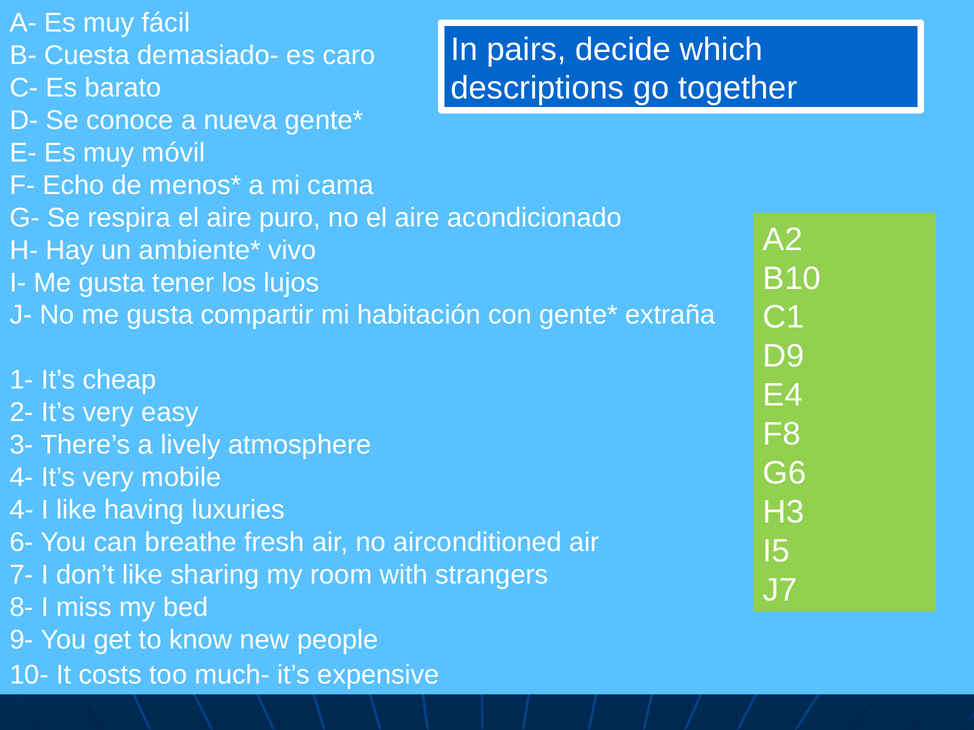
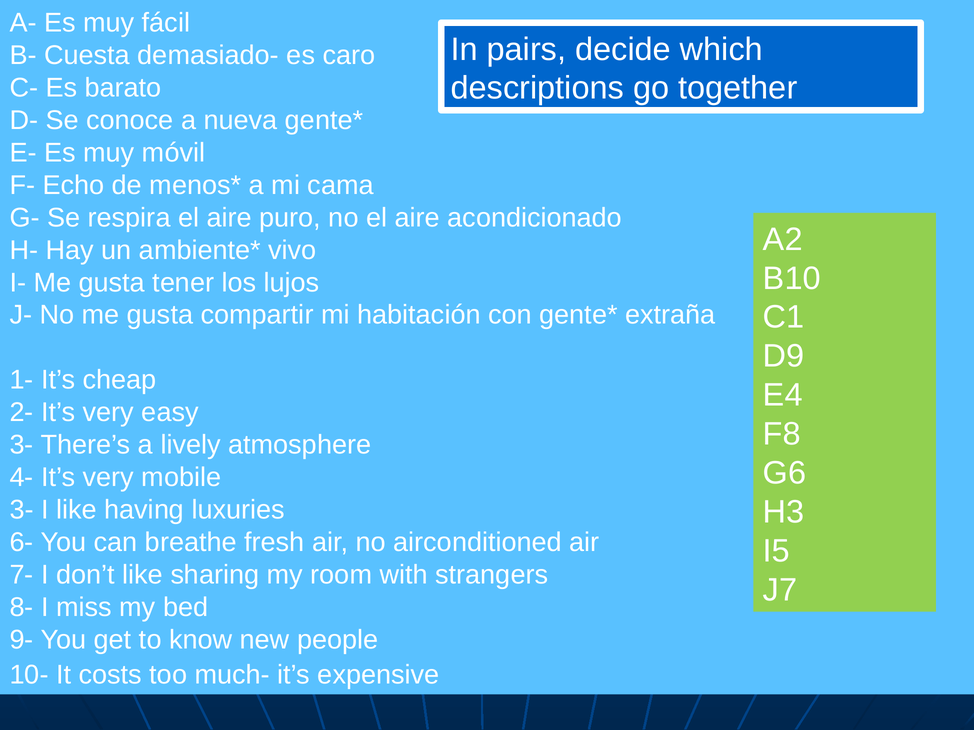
4- at (22, 510): 4- -> 3-
